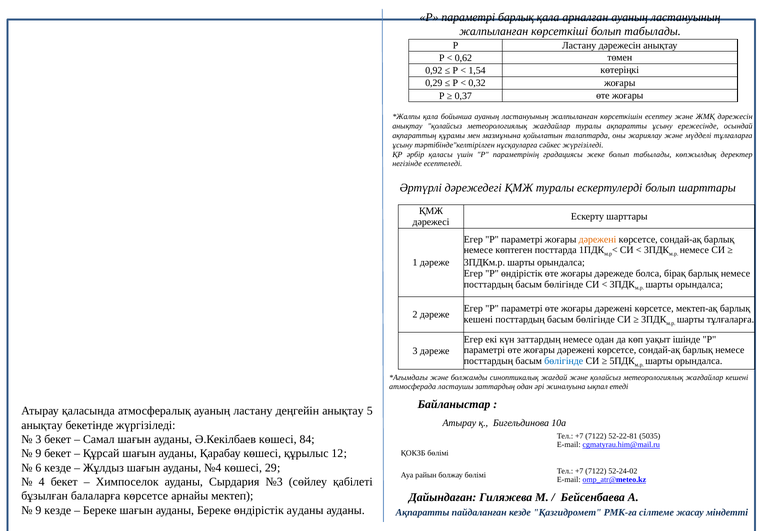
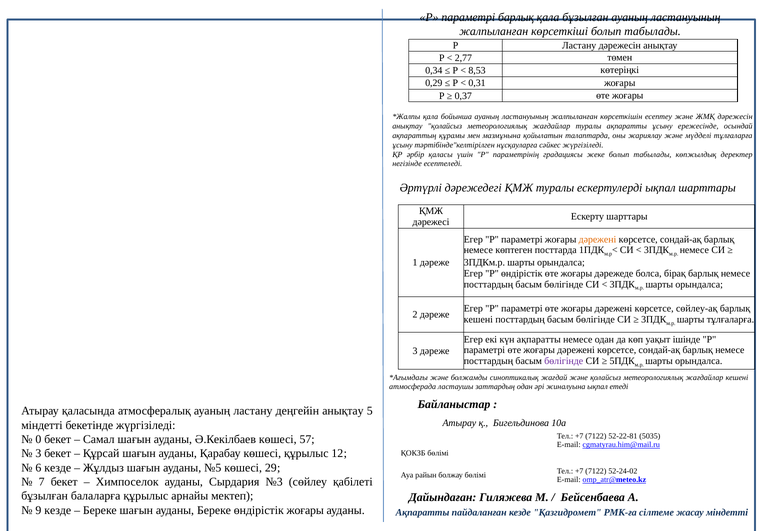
қала арналған: арналған -> бұзылған
0,62: 0,62 -> 2,77
0,92: 0,92 -> 0,34
1,54: 1,54 -> 8,53
0,32: 0,32 -> 0,31
ескертулерді болып: болып -> ықпал
мектеп-ақ: мектеп-ақ -> сөйлеу-ақ
күн заттардың: заттардың -> ақпаратты
бөлігінде at (564, 361) colour: blue -> purple
анықтау at (42, 425): анықтау -> міндетті
3 at (38, 439): 3 -> 0
84: 84 -> 57
9 at (38, 454): 9 -> 3
№4: №4 -> №5
4: 4 -> 7
балаларға көрсетсе: көрсетсе -> құрылыс
өндірістік ауданы: ауданы -> жоғары
